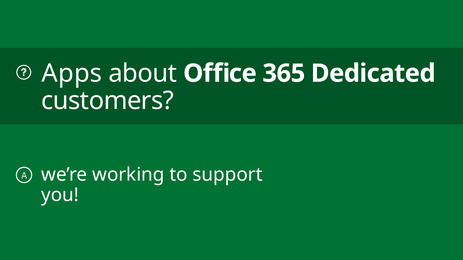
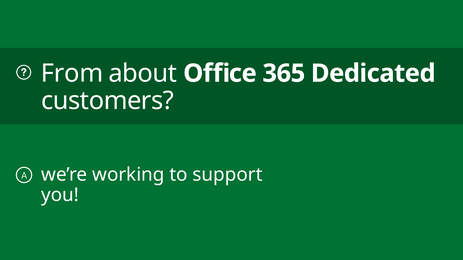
Apps: Apps -> From
